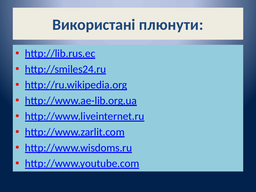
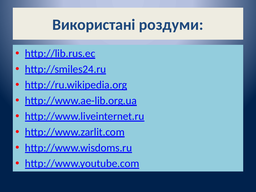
плюнути: плюнути -> роздуми
